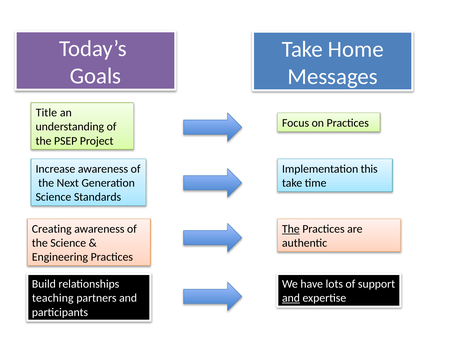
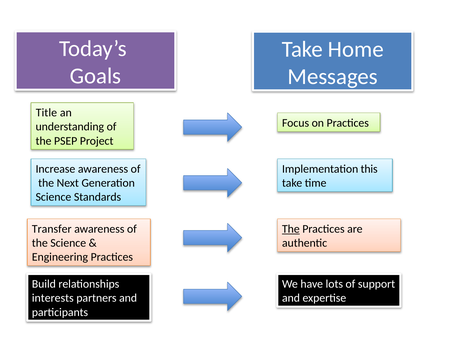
Creating: Creating -> Transfer
teaching: teaching -> interests
and at (291, 298) underline: present -> none
